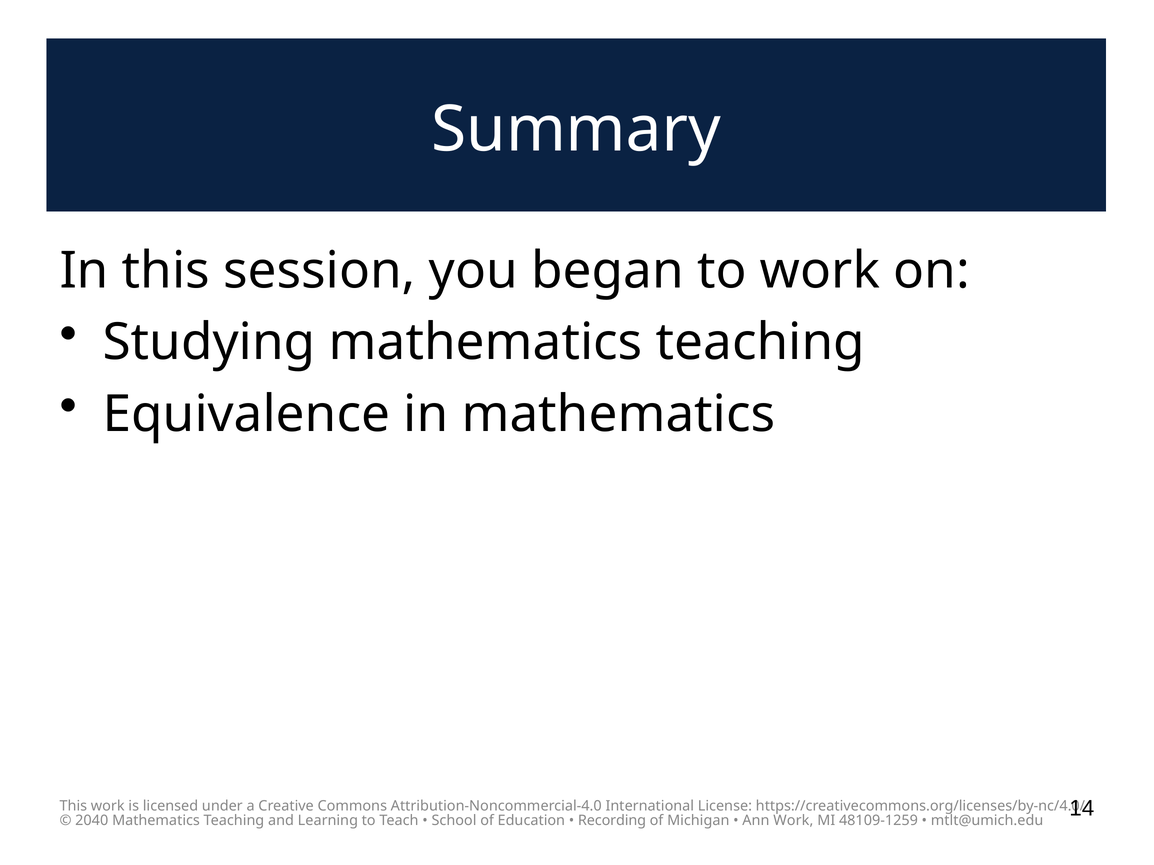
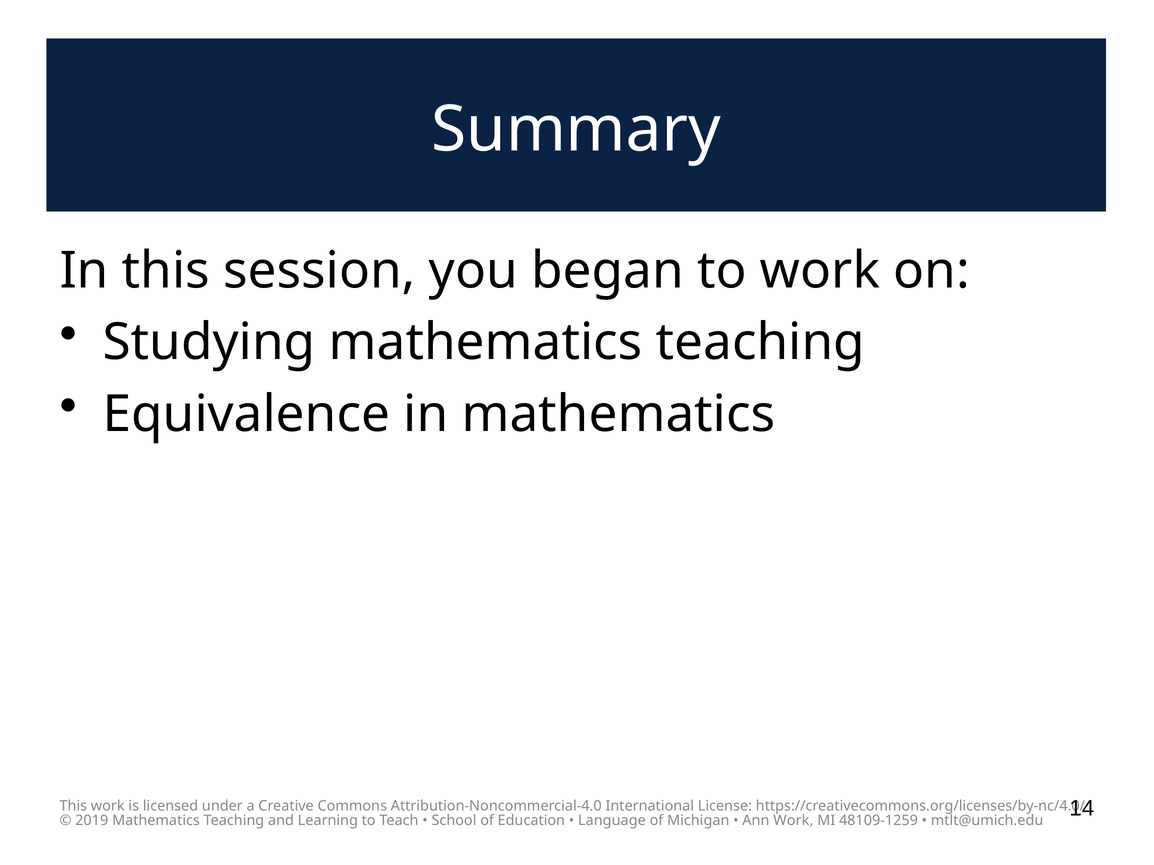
2040: 2040 -> 2019
Recording: Recording -> Language
